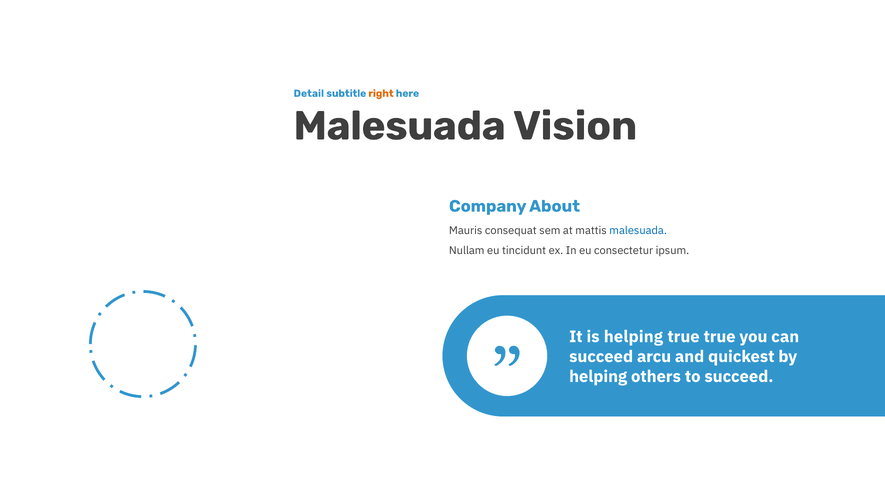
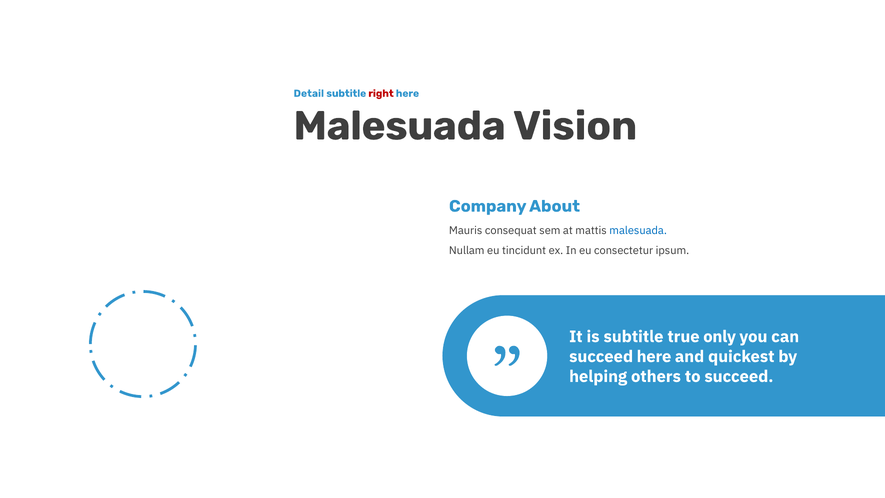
right colour: orange -> red
is helping: helping -> subtitle
true true: true -> only
succeed arcu: arcu -> here
